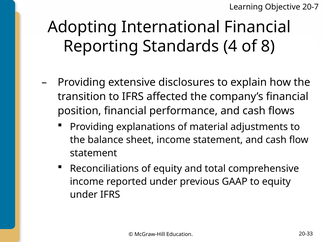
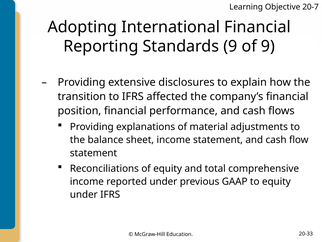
Standards 4: 4 -> 9
of 8: 8 -> 9
